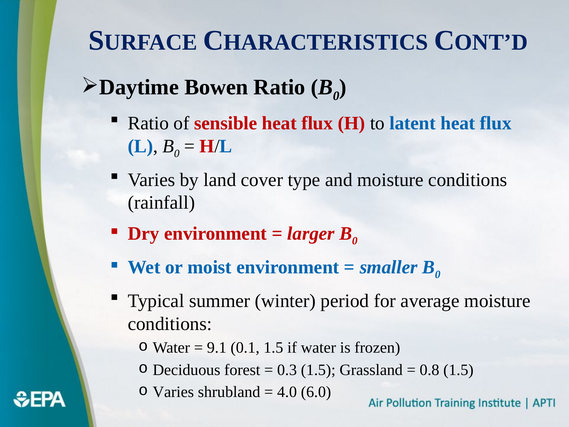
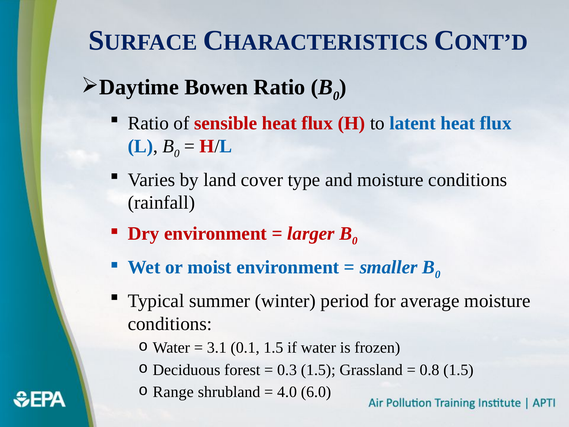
9.1: 9.1 -> 3.1
Varies at (173, 392): Varies -> Range
